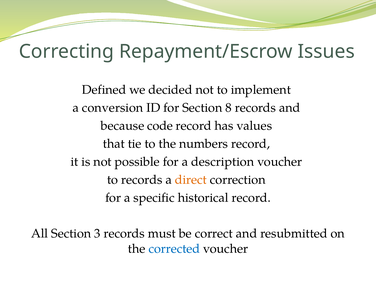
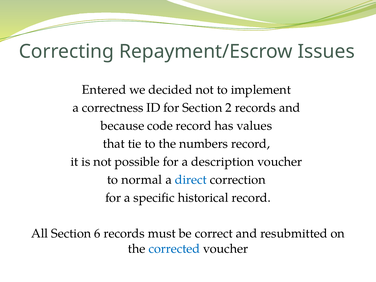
Defined: Defined -> Entered
conversion: conversion -> correctness
8: 8 -> 2
to records: records -> normal
direct colour: orange -> blue
3: 3 -> 6
